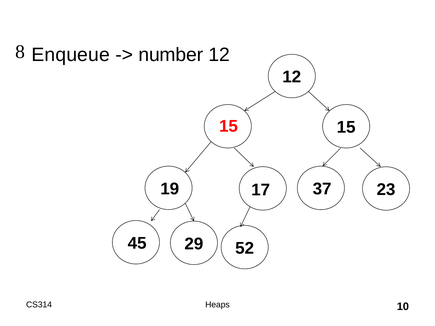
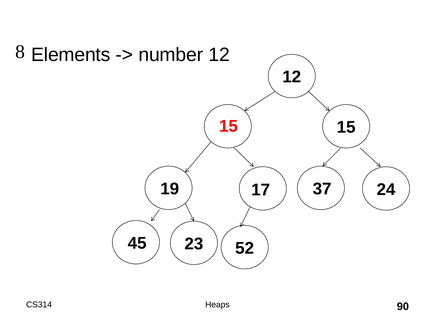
Enqueue: Enqueue -> Elements
23: 23 -> 24
29: 29 -> 23
10: 10 -> 90
